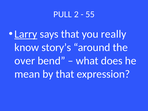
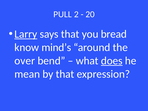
55: 55 -> 20
really: really -> bread
story’s: story’s -> mind’s
does underline: none -> present
